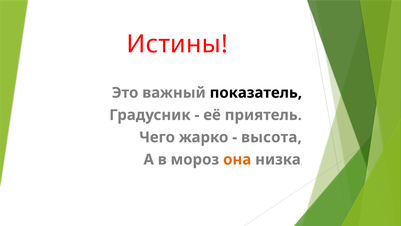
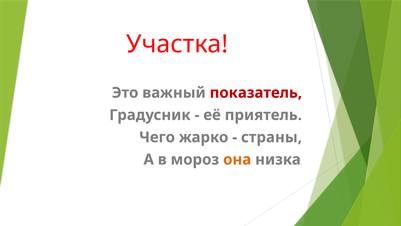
Истины: Истины -> Участка
показатель colour: black -> red
высота: высота -> страны
